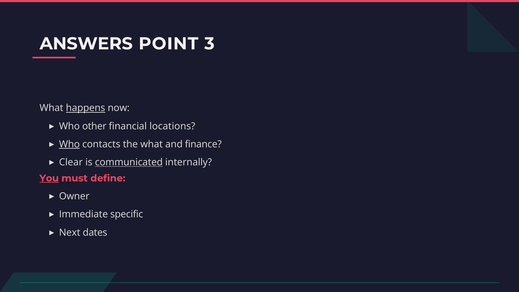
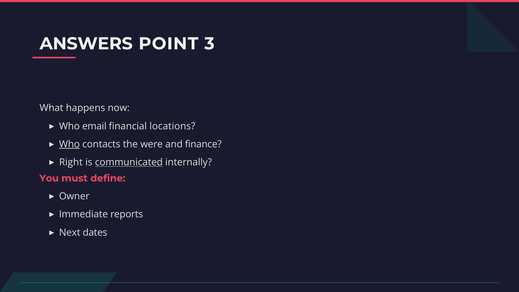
happens underline: present -> none
other: other -> email
the what: what -> were
Clear: Clear -> Right
You underline: present -> none
specific: specific -> reports
